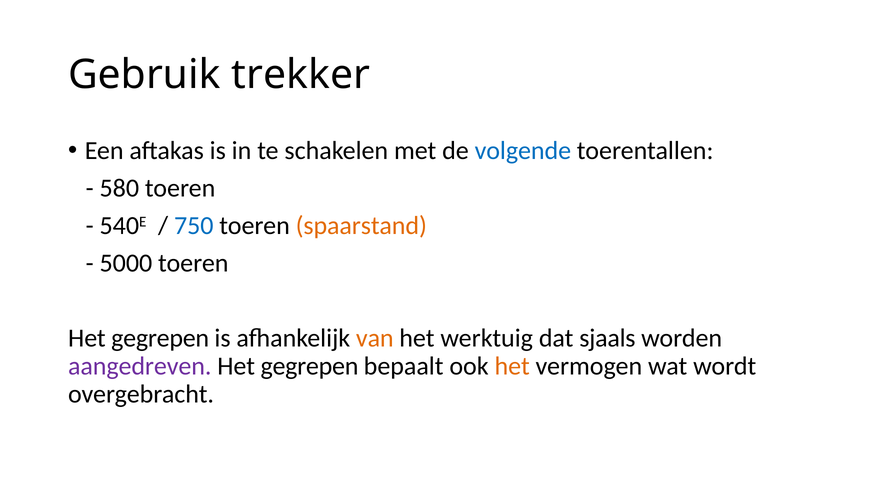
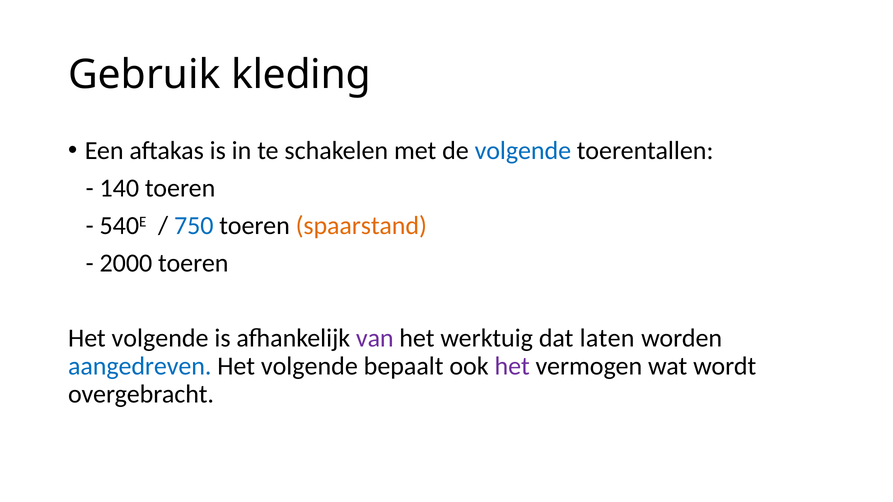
trekker: trekker -> kleding
580: 580 -> 140
5000: 5000 -> 2000
gegrepen at (160, 338): gegrepen -> volgende
van colour: orange -> purple
sjaals: sjaals -> laten
aangedreven colour: purple -> blue
gegrepen at (309, 366): gegrepen -> volgende
het at (512, 366) colour: orange -> purple
